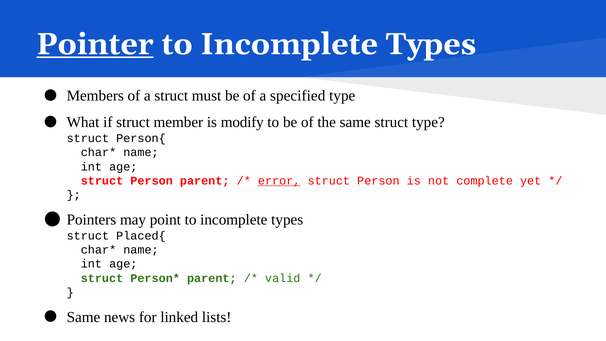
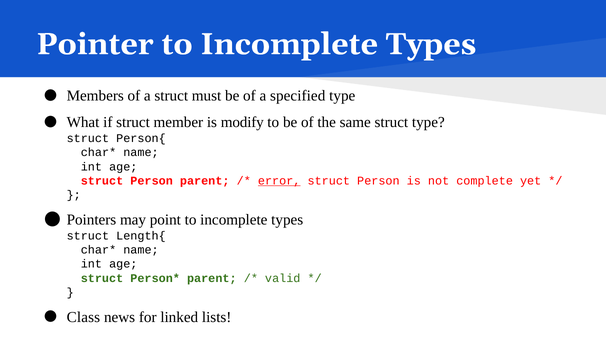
Pointer underline: present -> none
Placed{: Placed{ -> Length{
Same at (83, 317): Same -> Class
